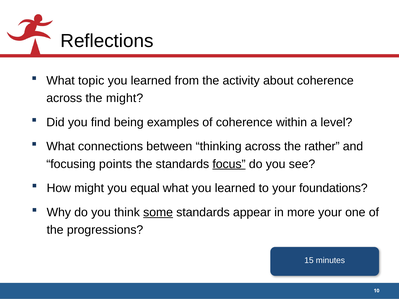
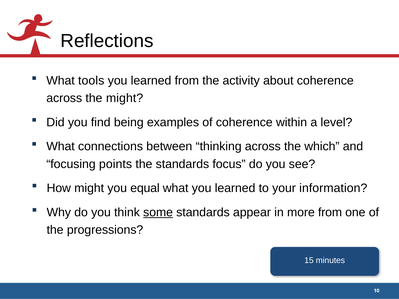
topic: topic -> tools
rather: rather -> which
focus underline: present -> none
foundations: foundations -> information
more your: your -> from
